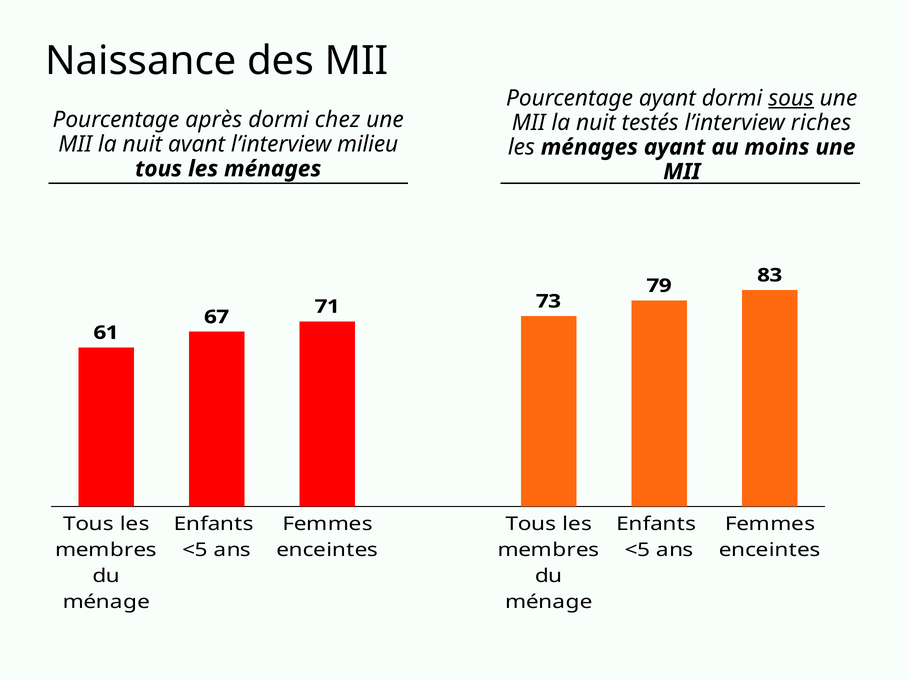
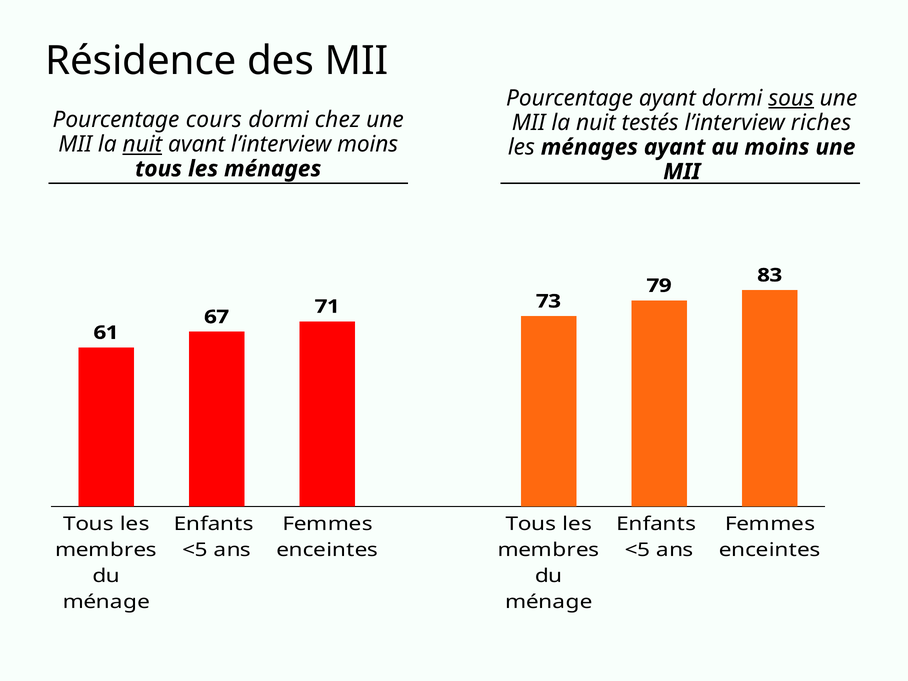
Naissance: Naissance -> Résidence
après: après -> cours
nuit at (142, 144) underline: none -> present
l’interview milieu: milieu -> moins
